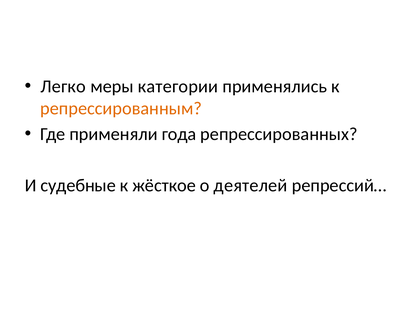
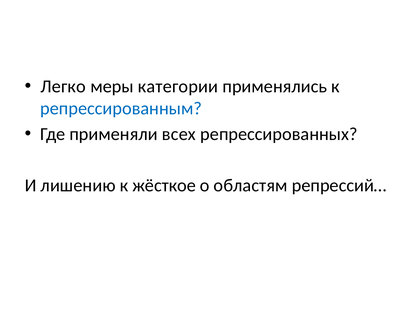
репрессированным colour: orange -> blue
года: года -> всех
судебные: судебные -> лишению
деятелей: деятелей -> областям
